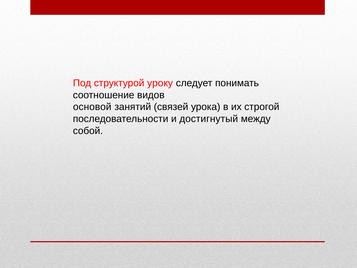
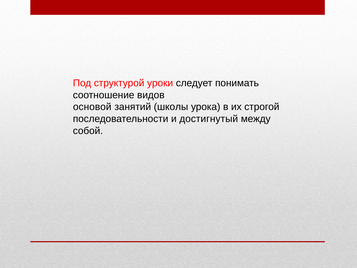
уроку: уроку -> уроки
связей: связей -> школы
